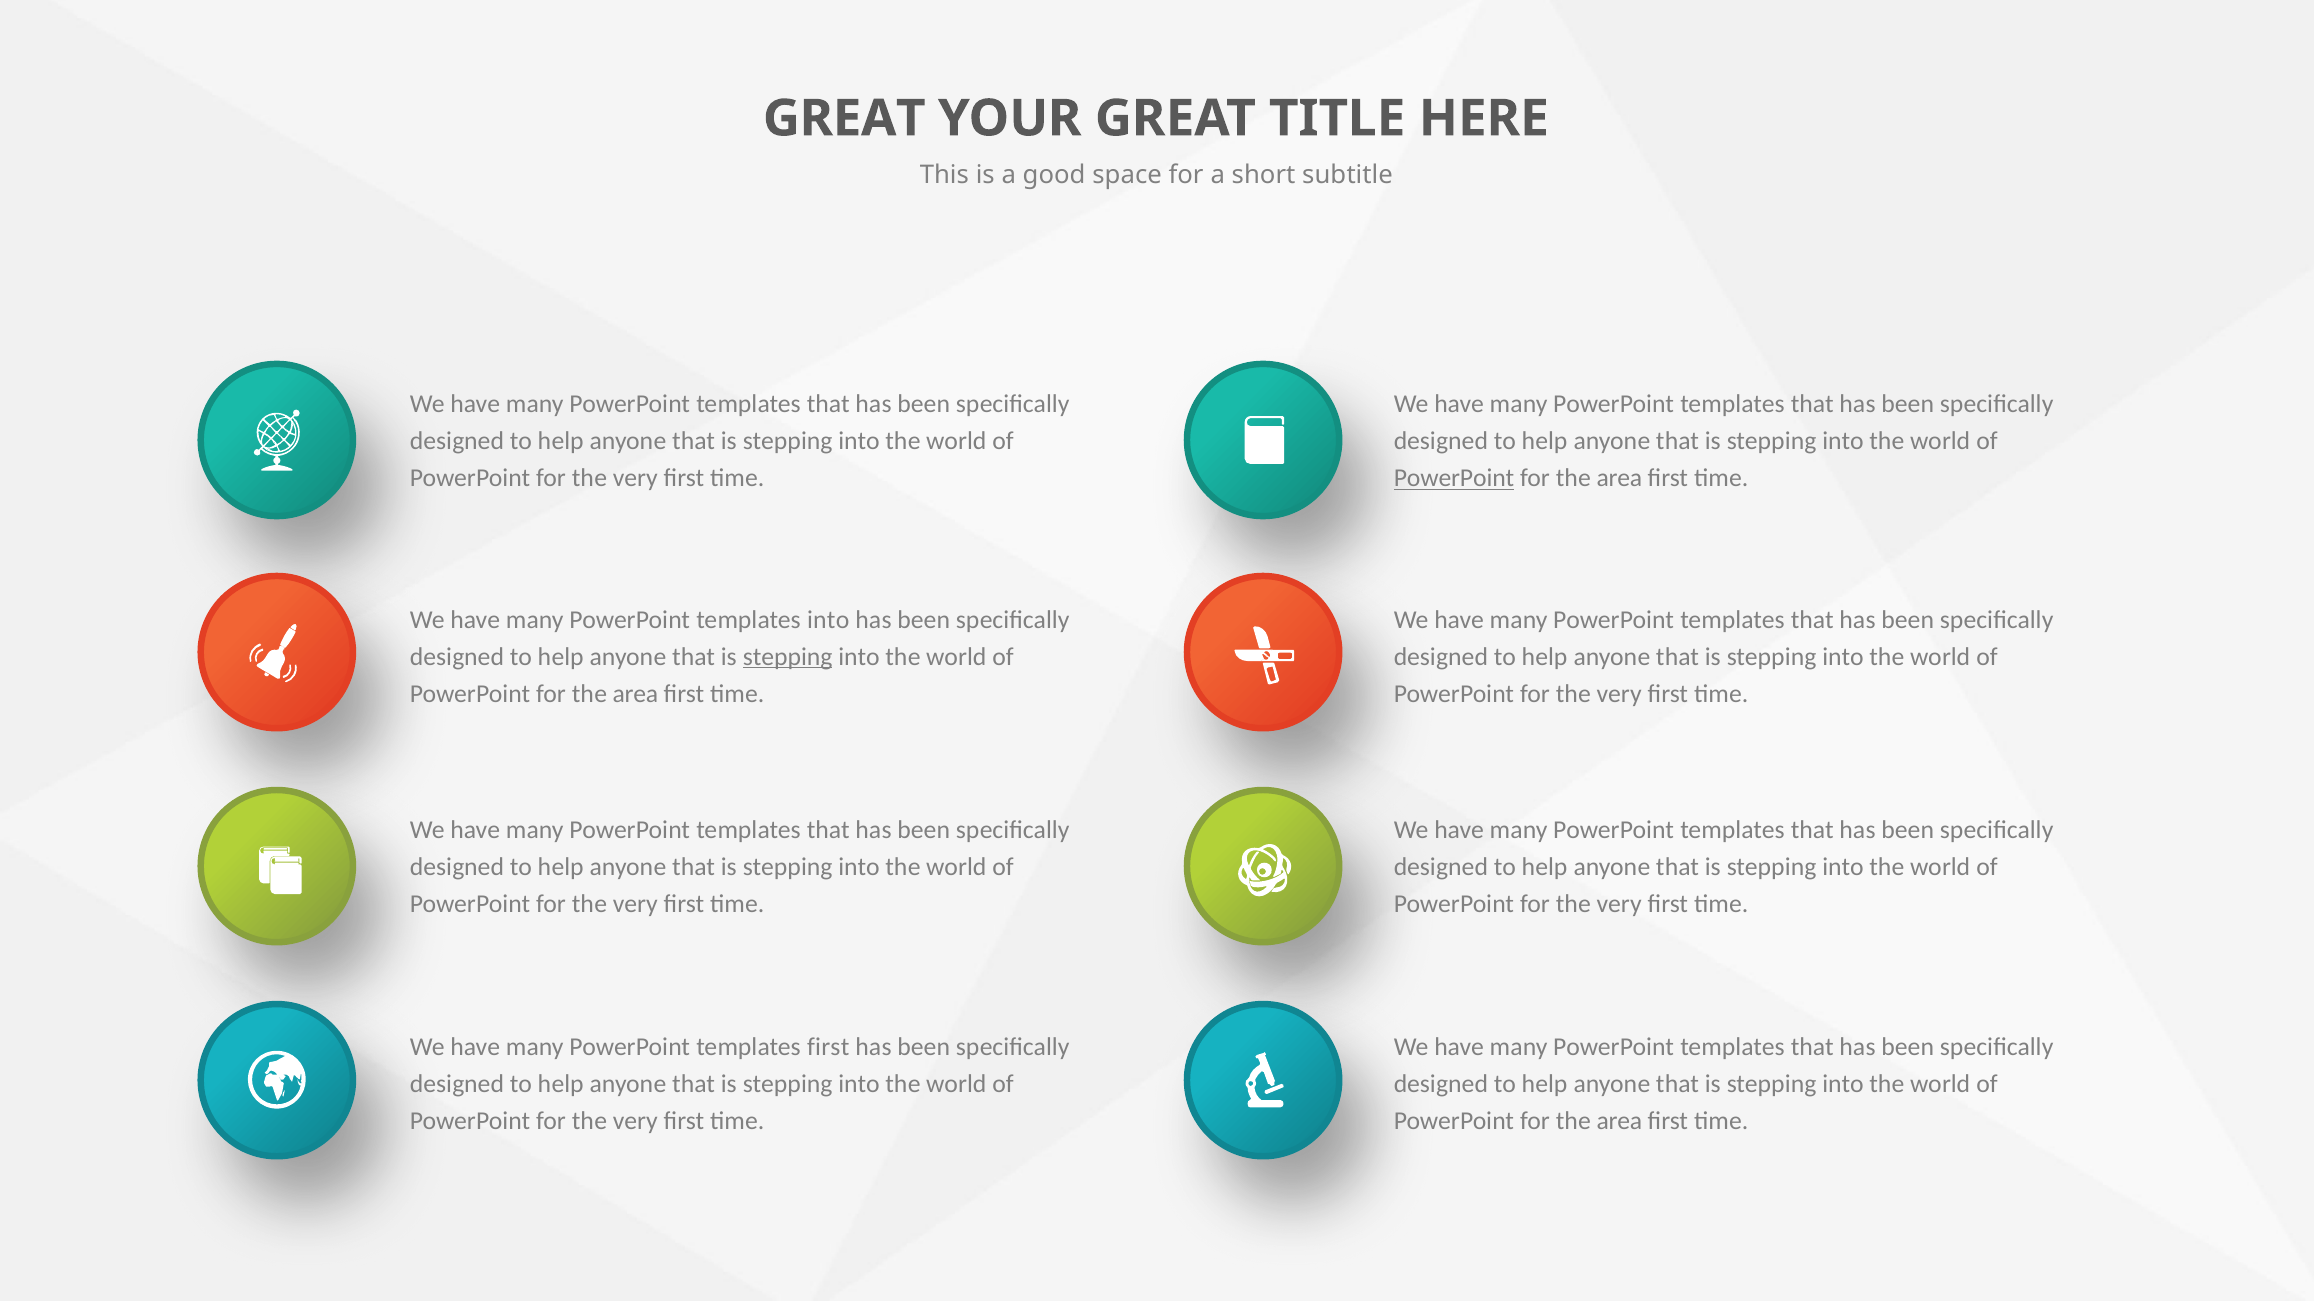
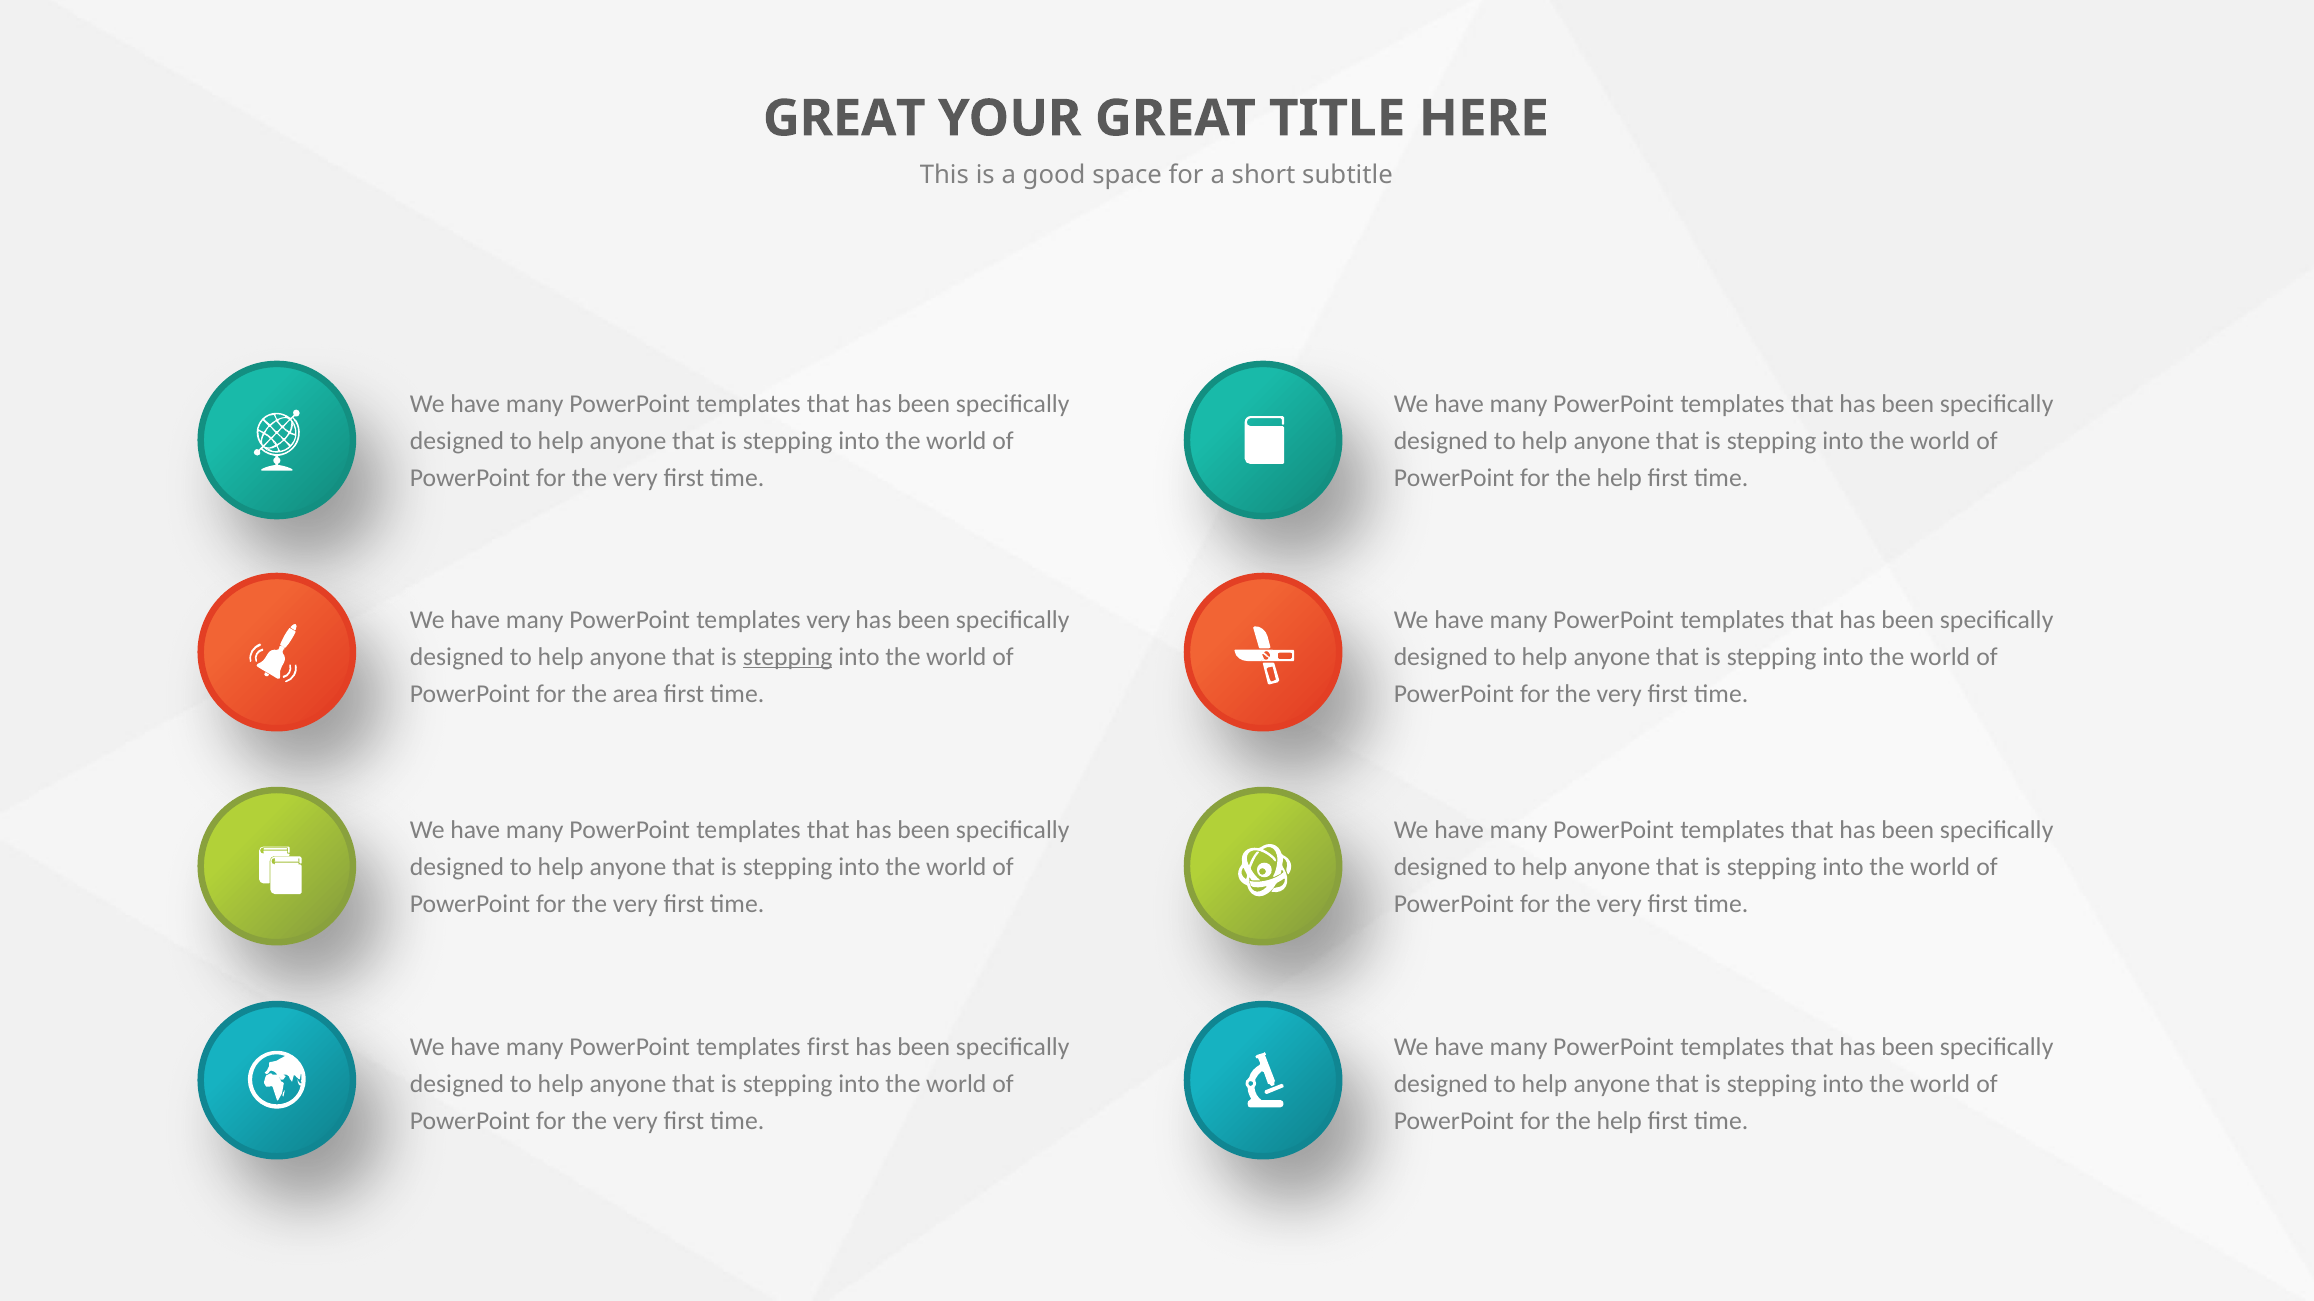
PowerPoint at (1454, 478) underline: present -> none
area at (1619, 478): area -> help
templates into: into -> very
area at (1619, 1121): area -> help
